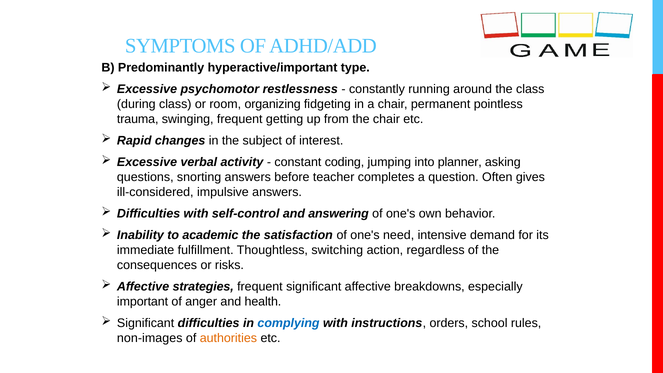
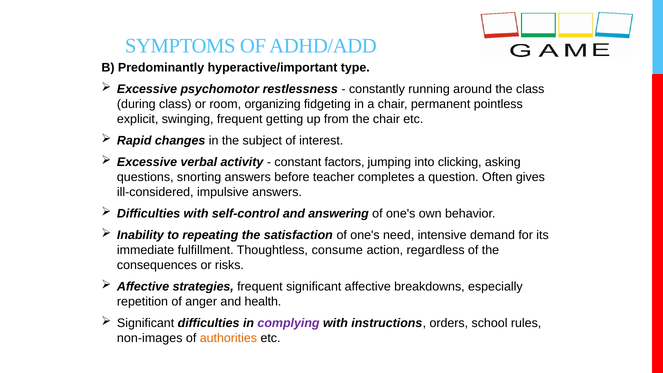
trauma: trauma -> explicit
coding: coding -> factors
planner: planner -> clicking
academic: academic -> repeating
switching: switching -> consume
important: important -> repetition
complying colour: blue -> purple
